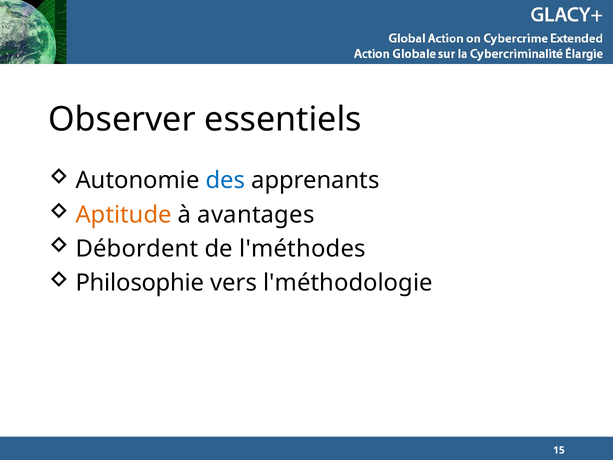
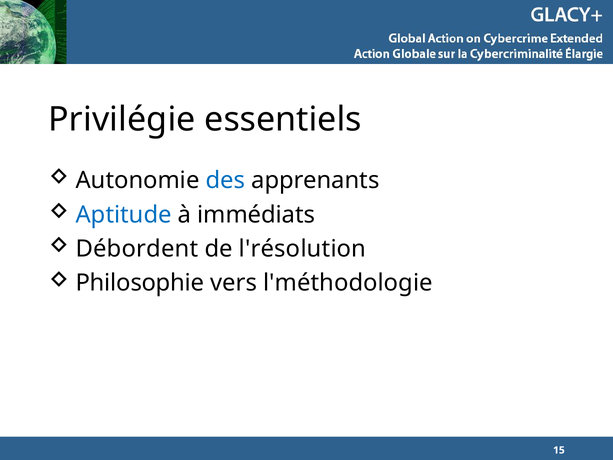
Observer: Observer -> Privilégie
Aptitude colour: orange -> blue
avantages: avantages -> immédiats
l'méthodes: l'méthodes -> l'résolution
